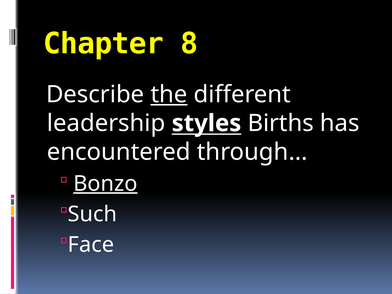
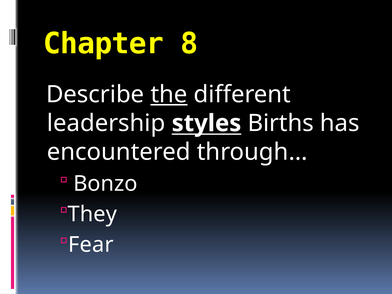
Bonzo underline: present -> none
Such: Such -> They
Face: Face -> Fear
